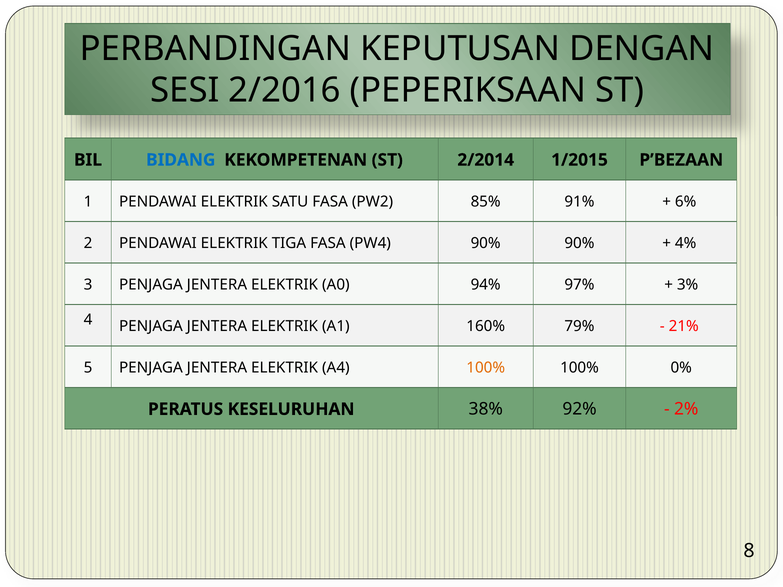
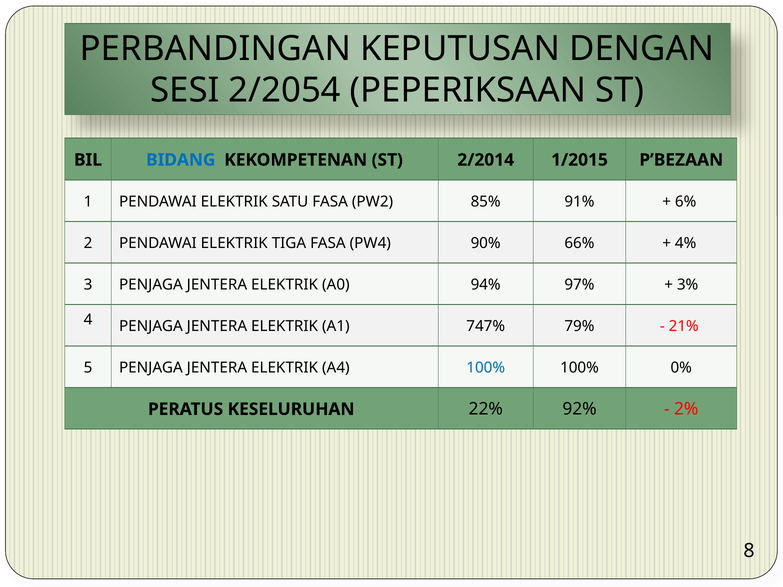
2/2016: 2/2016 -> 2/2054
90% 90%: 90% -> 66%
160%: 160% -> 747%
100% at (486, 368) colour: orange -> blue
38%: 38% -> 22%
